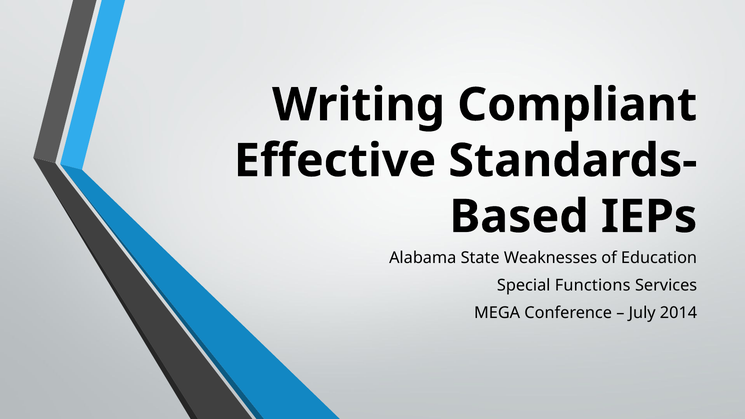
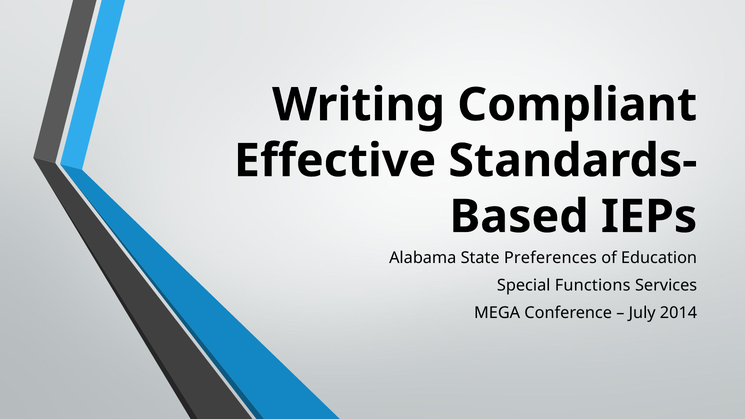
Weaknesses: Weaknesses -> Preferences
